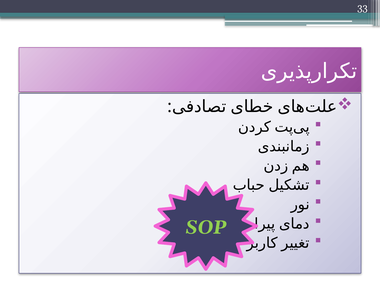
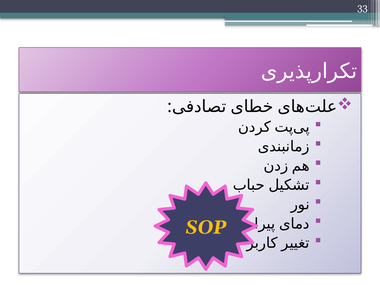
SOP colour: light green -> yellow
